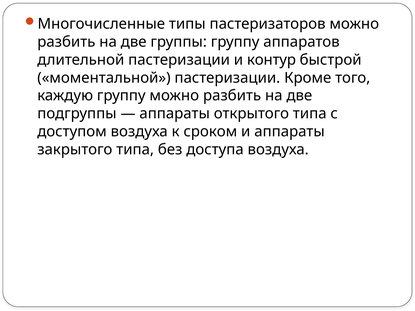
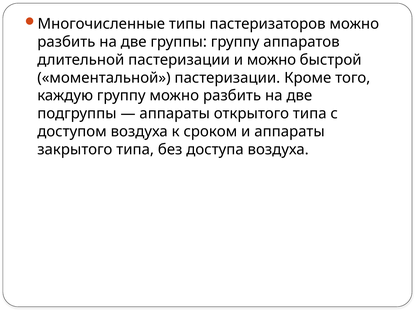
и контур: контур -> можно
